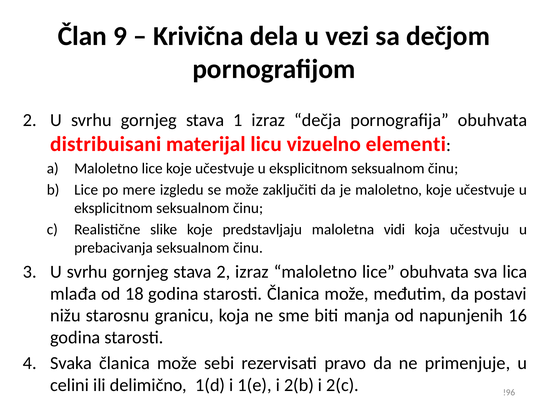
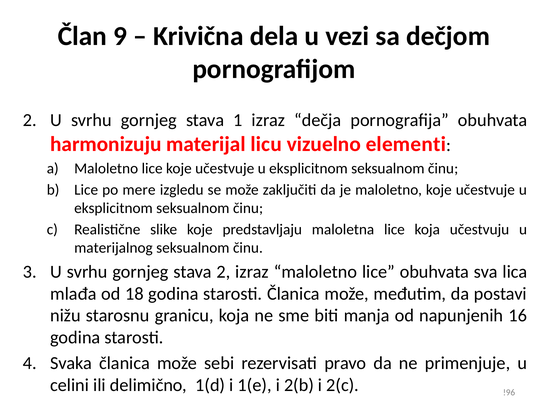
distribuisani: distribuisani -> harmonizuju
maloletna vidi: vidi -> lice
prebacivanja: prebacivanja -> materijalnog
